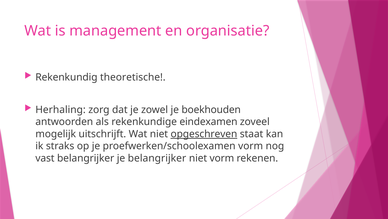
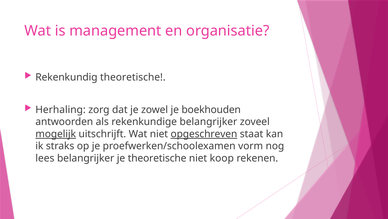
rekenkundige eindexamen: eindexamen -> belangrijker
mogelijk underline: none -> present
vast: vast -> lees
je belangrijker: belangrijker -> theoretische
niet vorm: vorm -> koop
